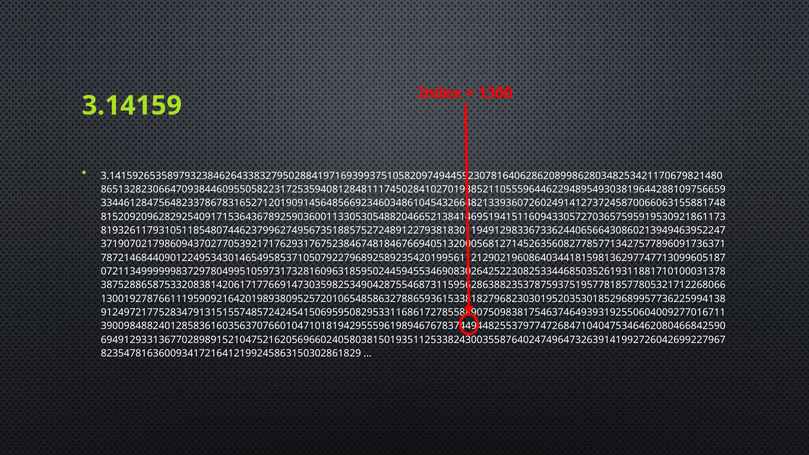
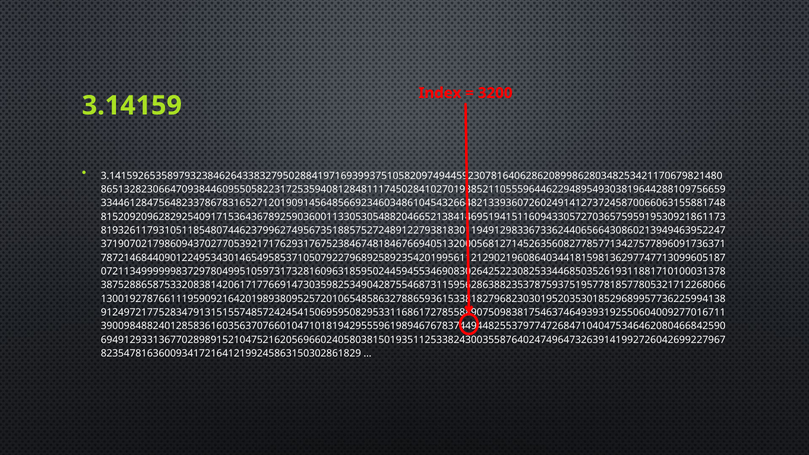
1300: 1300 -> 3200
